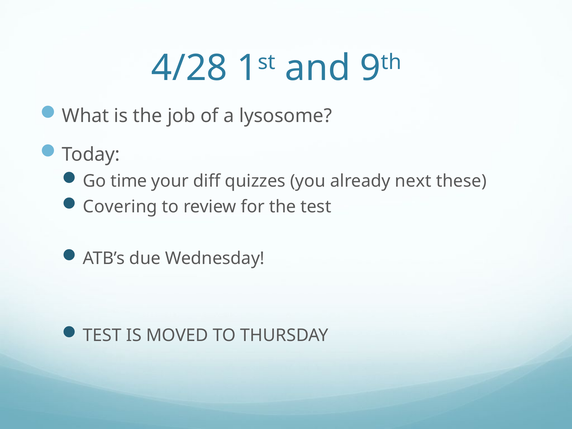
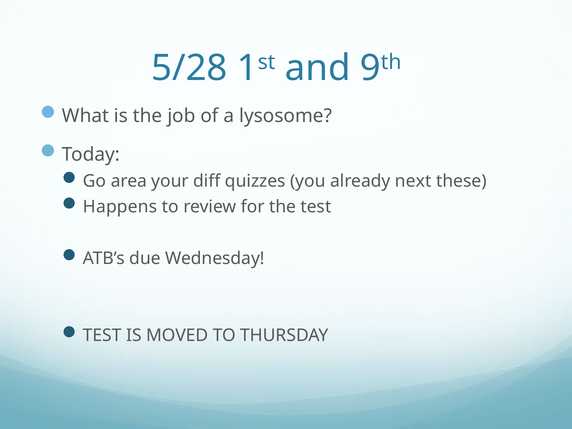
4/28: 4/28 -> 5/28
time: time -> area
Covering: Covering -> Happens
